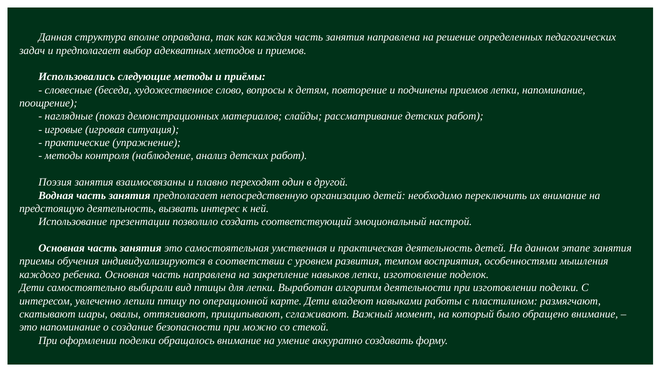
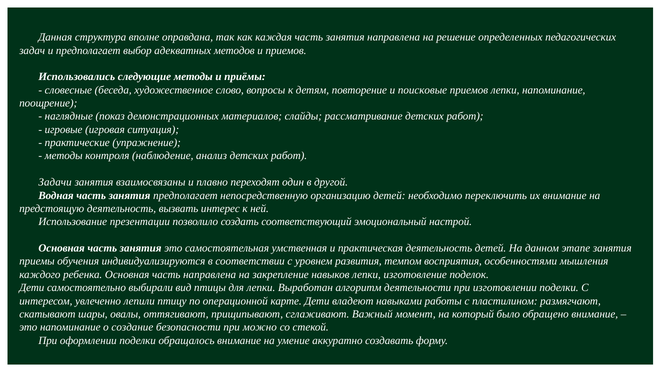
подчинены: подчинены -> поисковые
Поэзия: Поэзия -> Задачи
